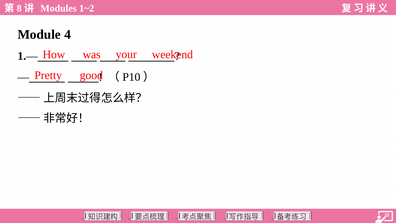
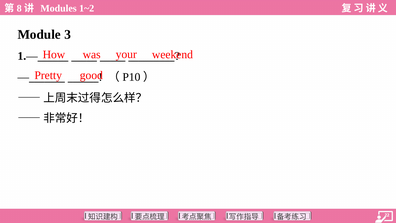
4: 4 -> 3
